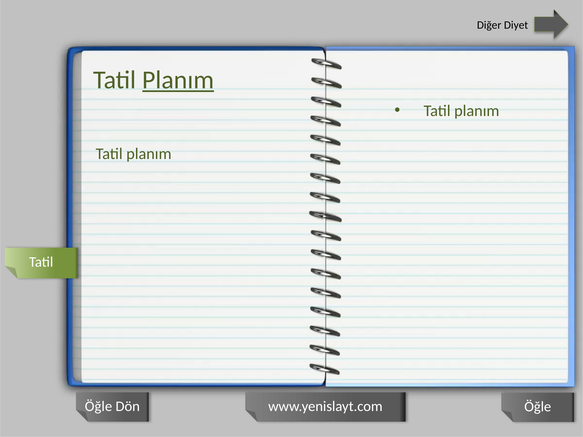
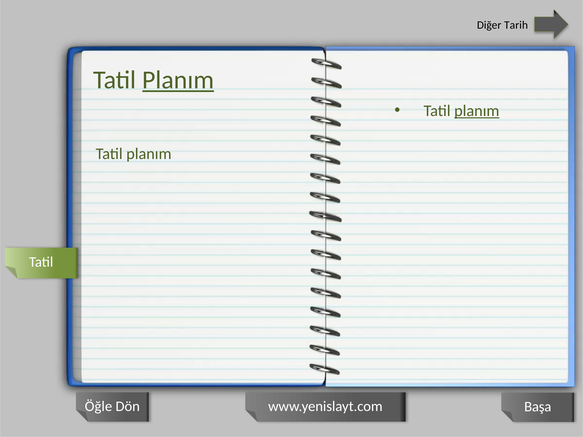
Diyet: Diyet -> Tarih
planım at (477, 111) underline: none -> present
Öğle at (538, 407): Öğle -> Başa
